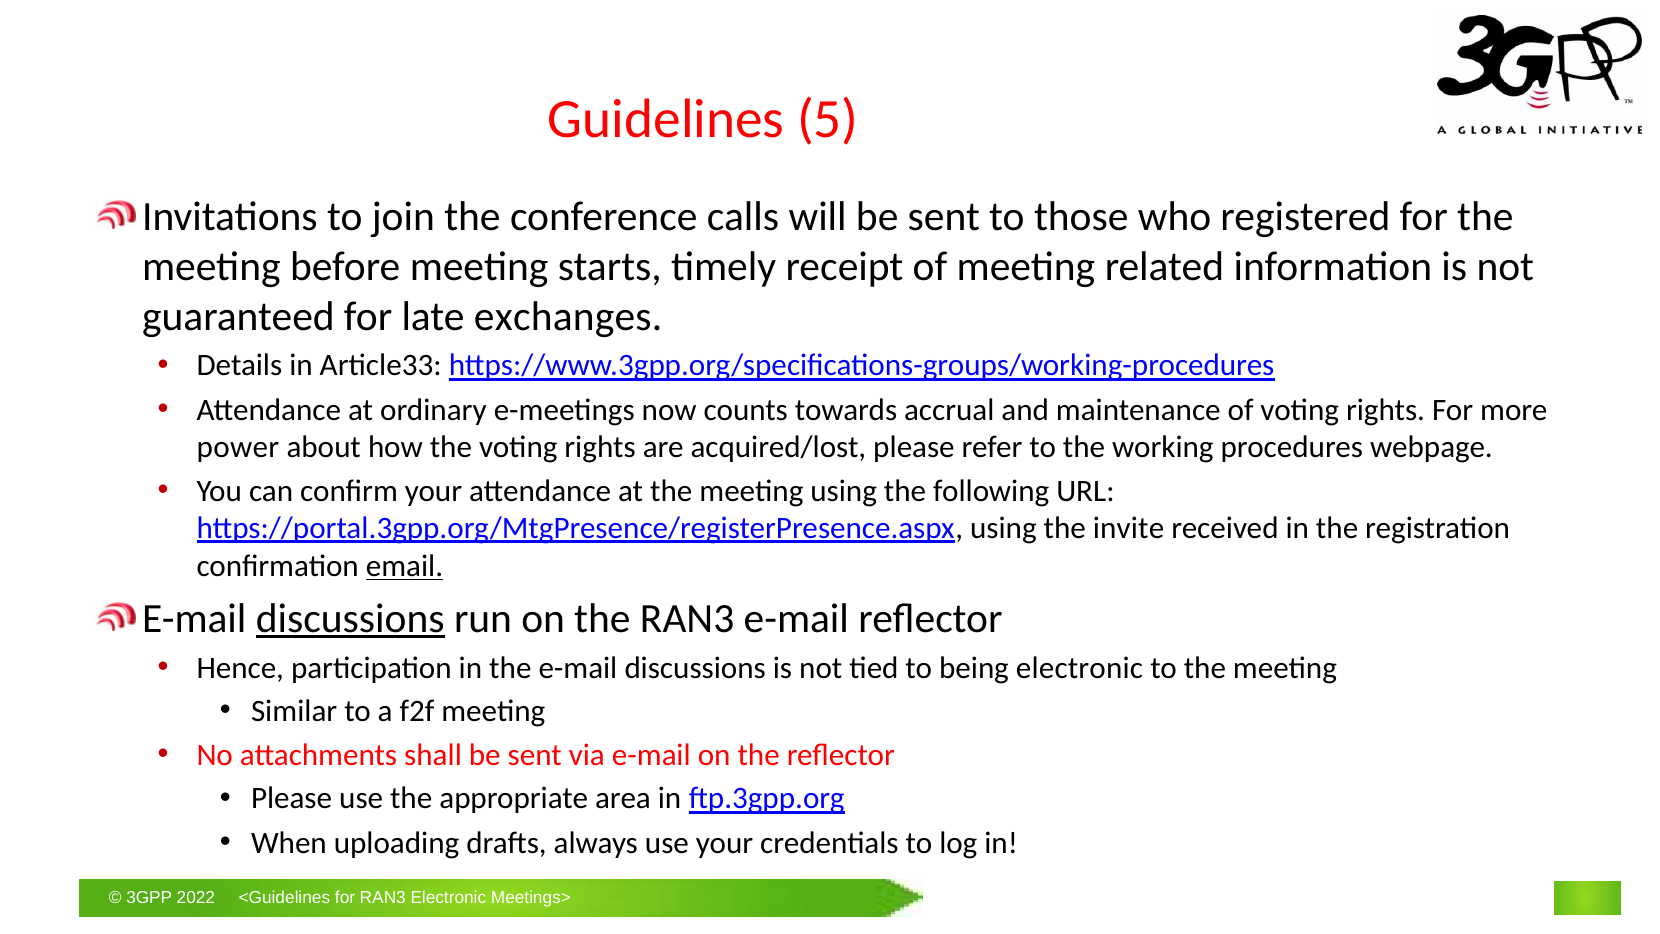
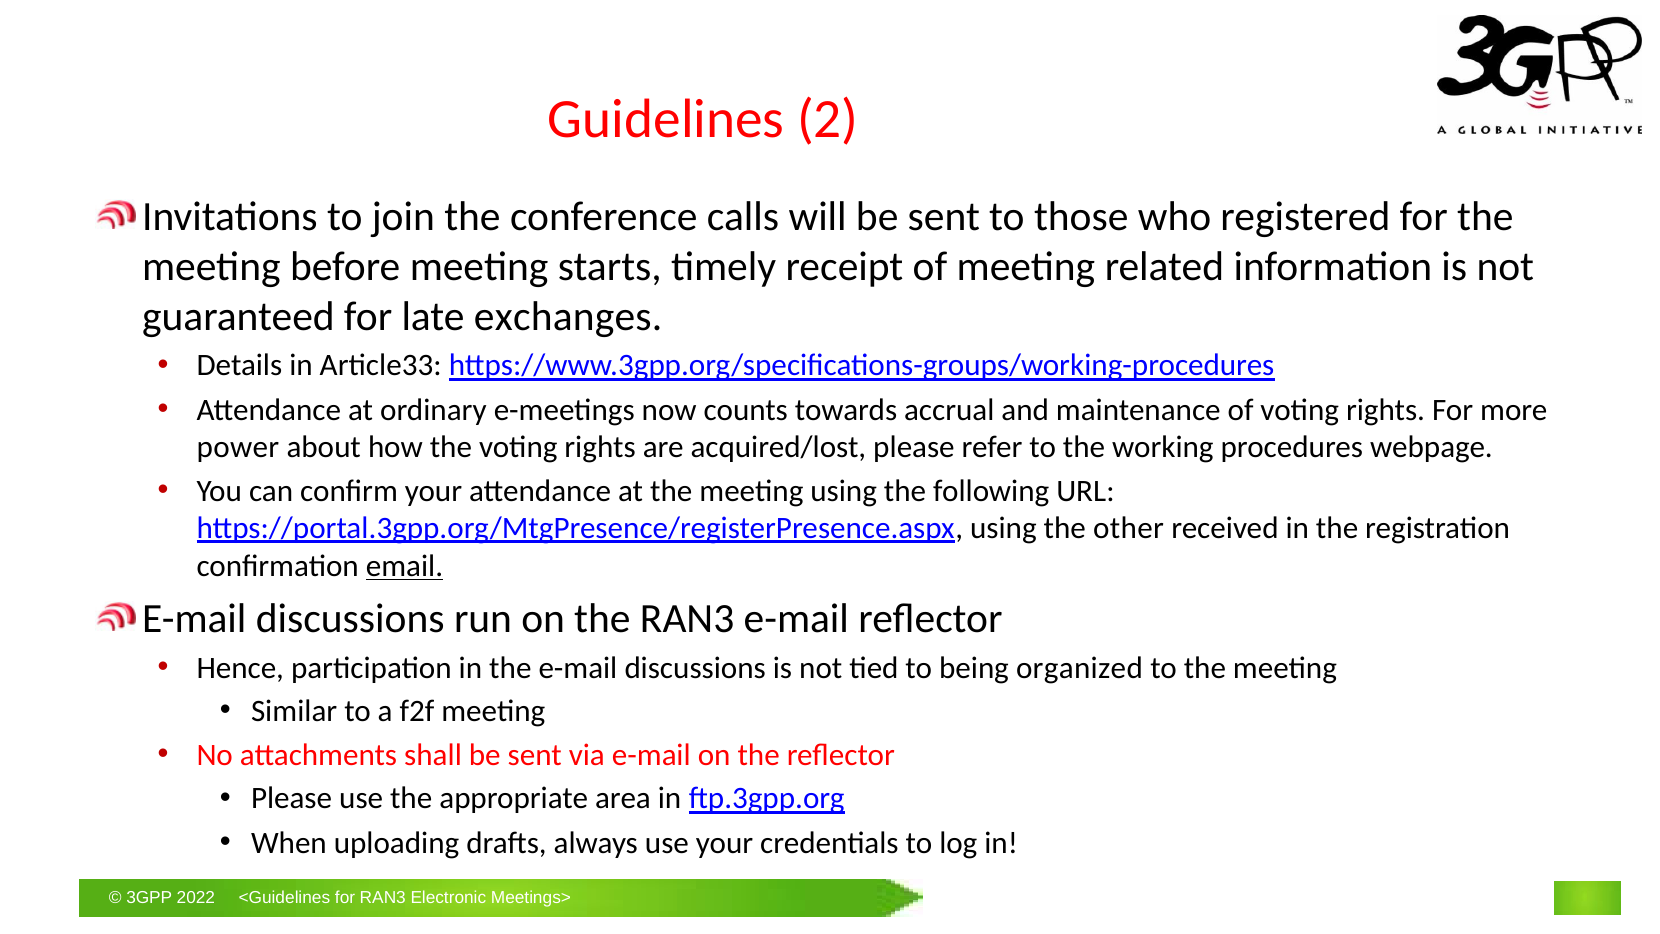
5: 5 -> 2
invite: invite -> other
discussions at (350, 619) underline: present -> none
being electronic: electronic -> organized
